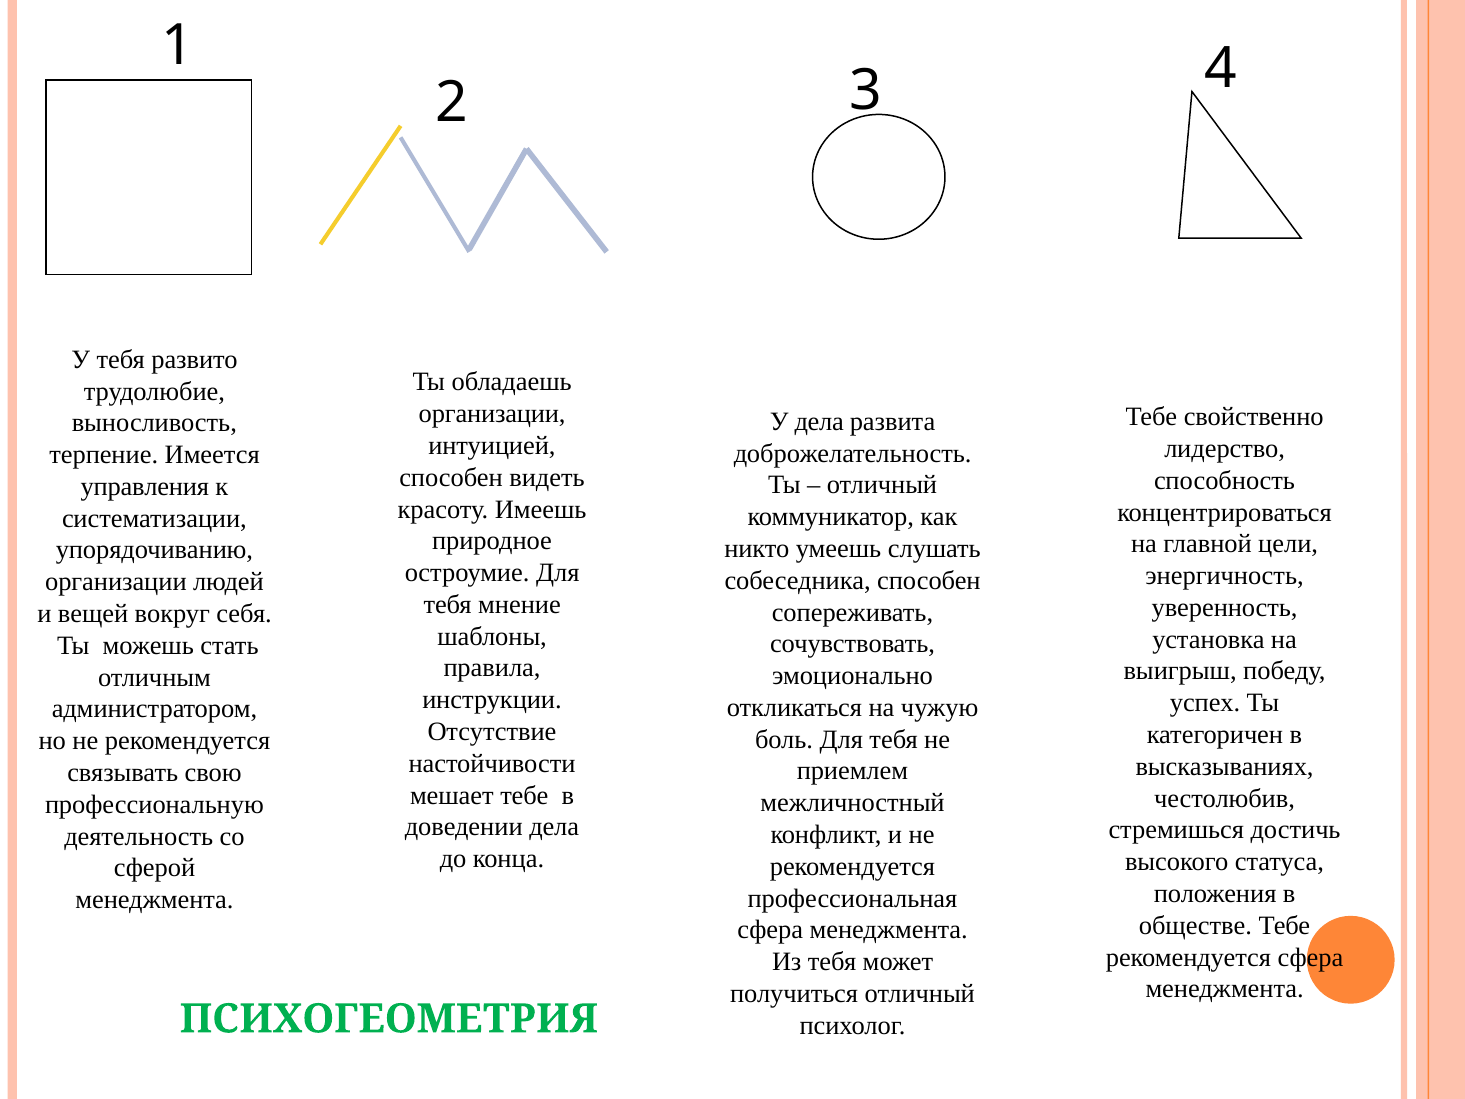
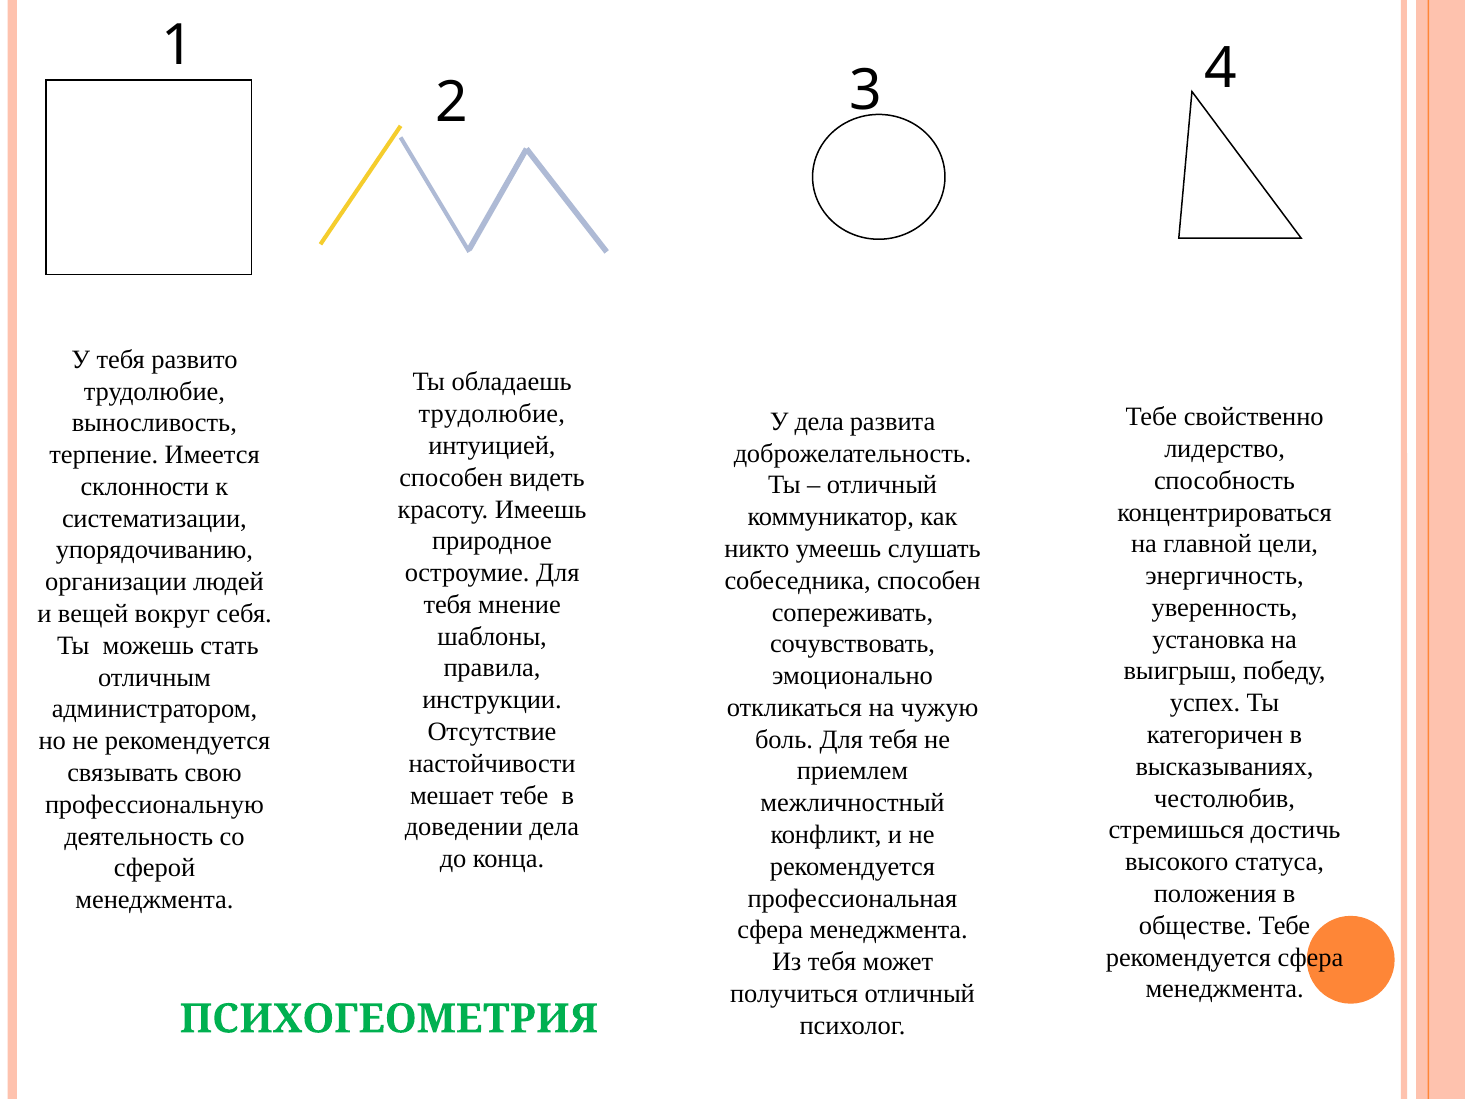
организации at (492, 414): организации -> трудолюбие
управления: управления -> склонности
